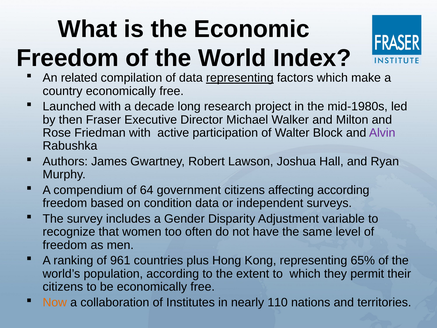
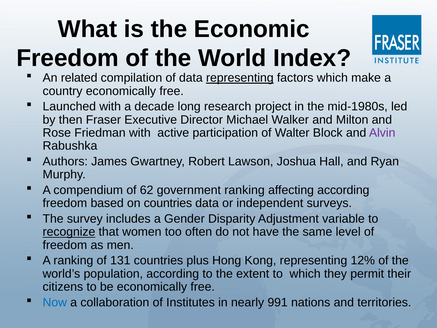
64: 64 -> 62
government citizens: citizens -> ranking
on condition: condition -> countries
recognize underline: none -> present
961: 961 -> 131
65%: 65% -> 12%
Now colour: orange -> blue
110: 110 -> 991
